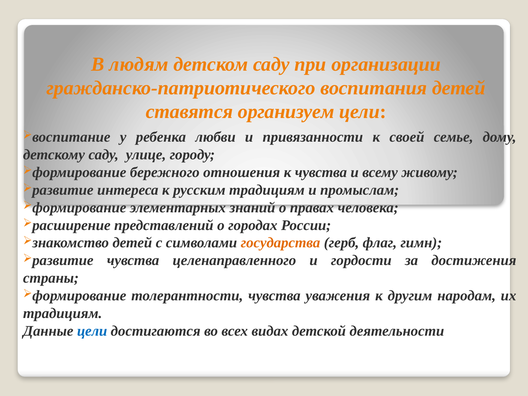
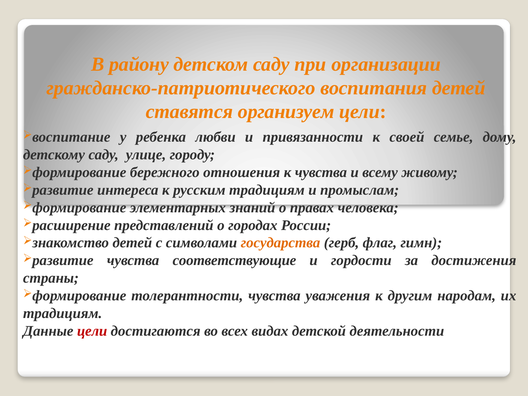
людям: людям -> району
целенаправленного: целенаправленного -> соответствующие
цели at (92, 331) colour: blue -> red
